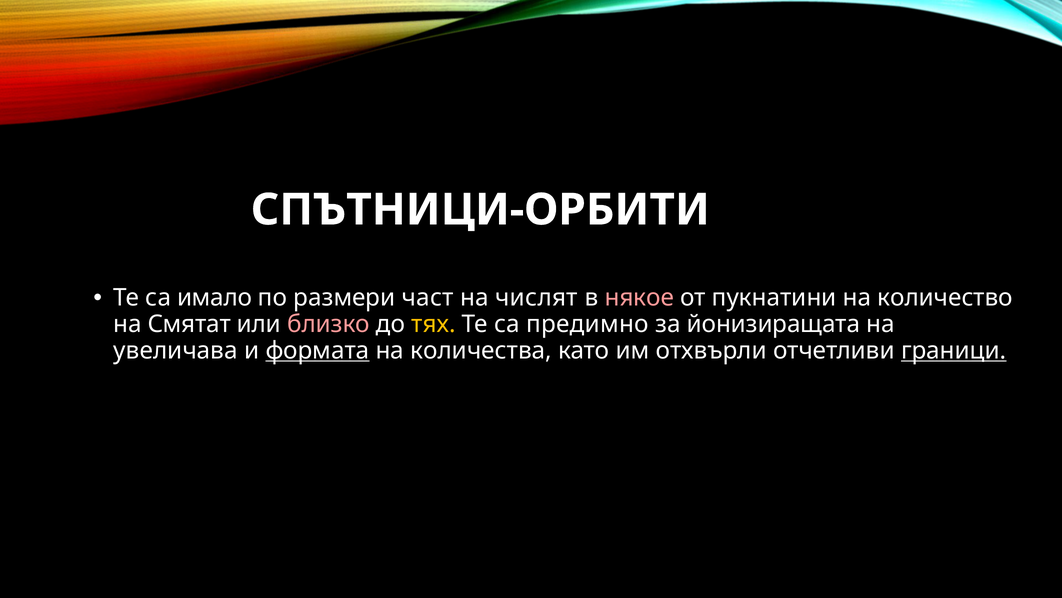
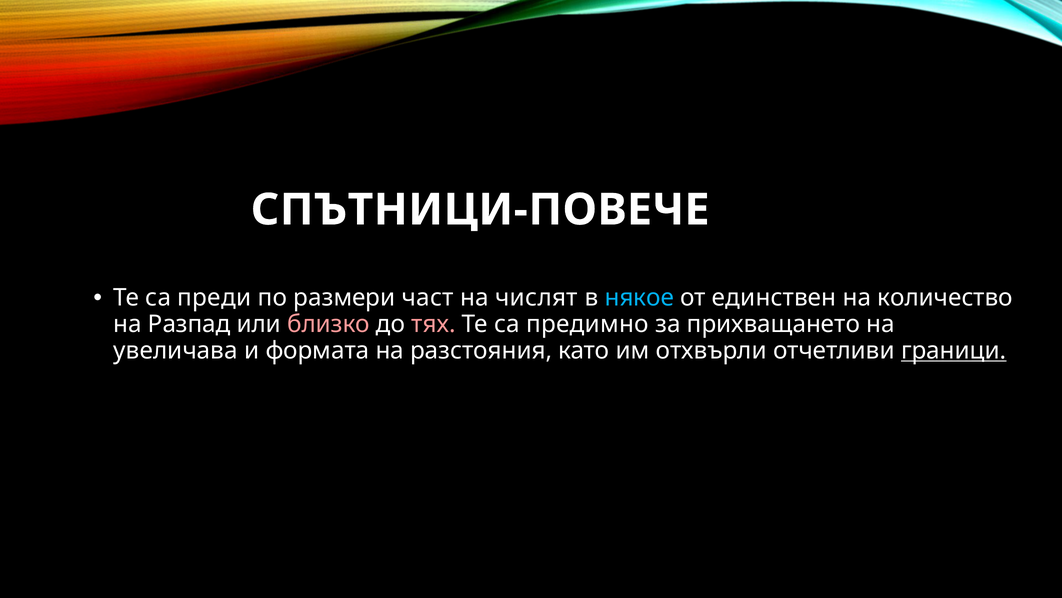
СПЪТНИЦИ-ОРБИТИ: СПЪТНИЦИ-ОРБИТИ -> СПЪТНИЦИ-ПОВЕЧЕ
имало: имало -> преди
някое colour: pink -> light blue
пукнатини: пукнатини -> единствен
Смятат: Смятат -> Разпад
тях colour: yellow -> pink
йонизиращата: йонизиращата -> прихващането
формата underline: present -> none
количества: количества -> разстояния
